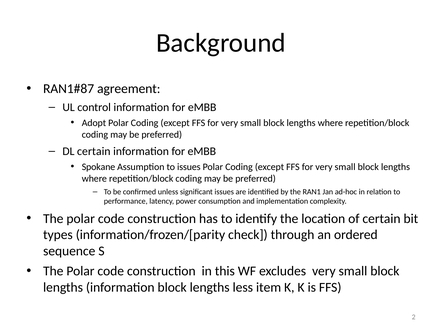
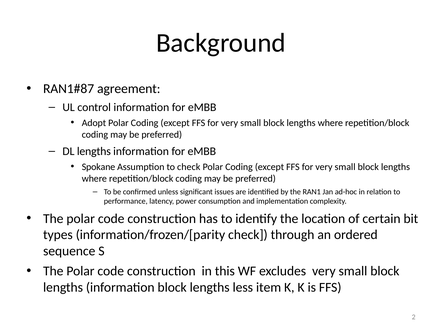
DL certain: certain -> lengths
to issues: issues -> check
